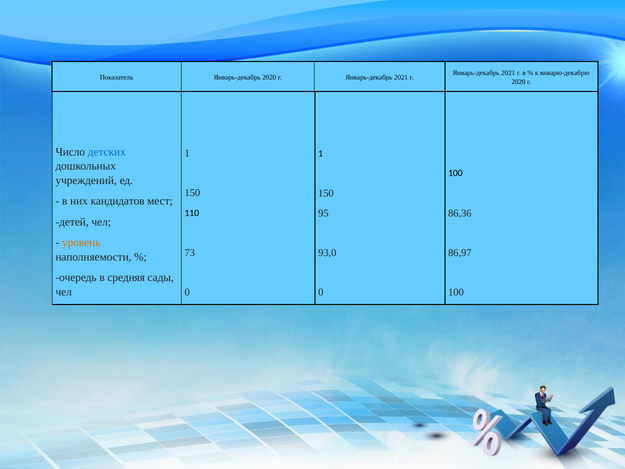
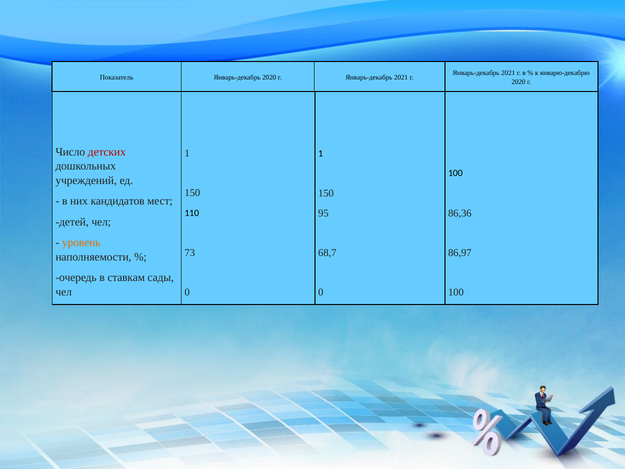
детских colour: blue -> red
93,0: 93,0 -> 68,7
средняя: средняя -> ставкам
